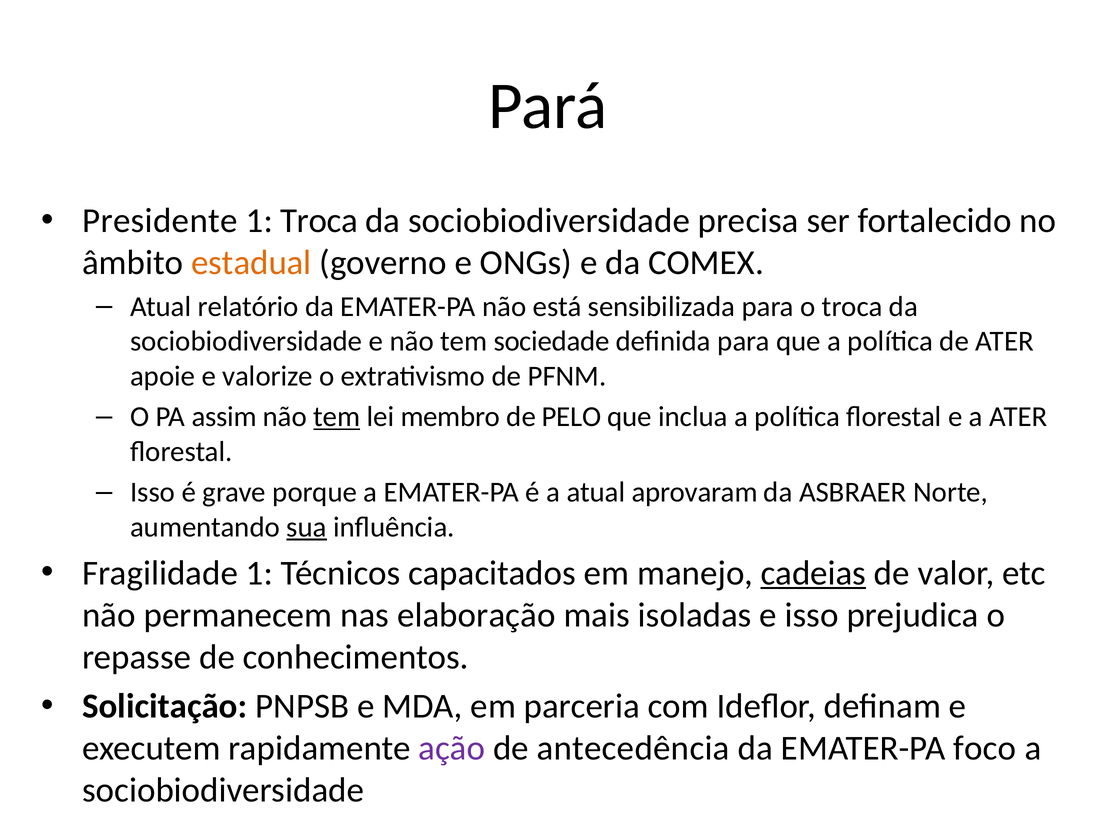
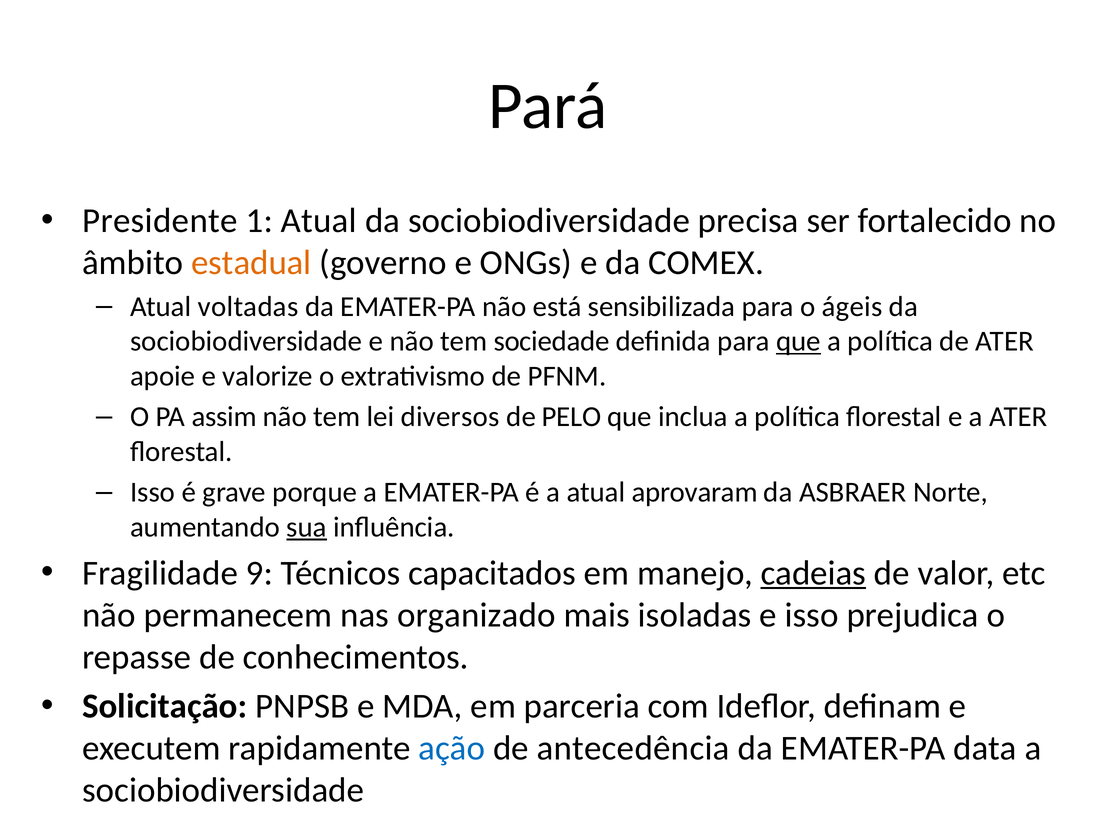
1 Troca: Troca -> Atual
relatório: relatório -> voltadas
o troca: troca -> ágeis
que at (798, 341) underline: none -> present
tem at (337, 417) underline: present -> none
membro: membro -> diversos
Fragilidade 1: 1 -> 9
elaboração: elaboração -> organizado
ação colour: purple -> blue
foco: foco -> data
